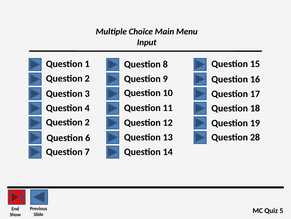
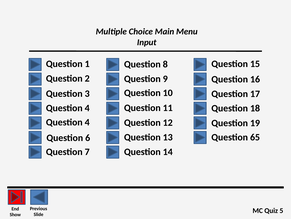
2 at (87, 122): 2 -> 4
28: 28 -> 65
